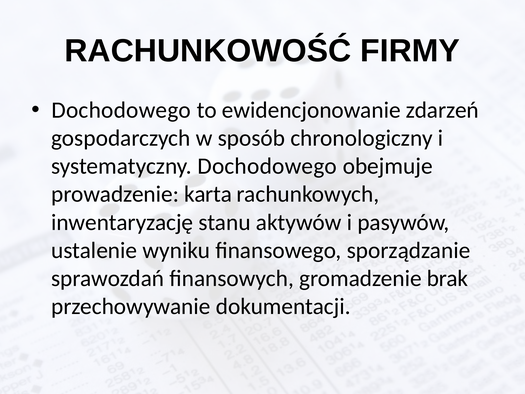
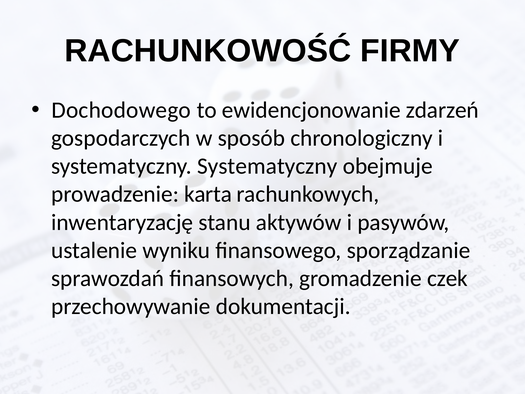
systematyczny Dochodowego: Dochodowego -> Systematyczny
brak: brak -> czek
